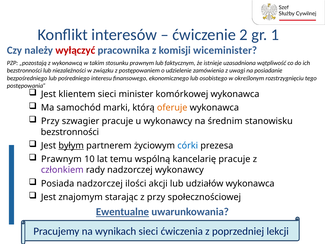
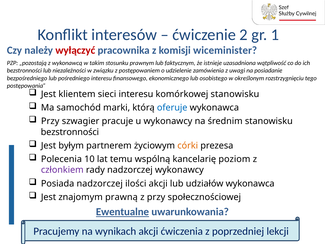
sieci minister: minister -> interesu
komórkowej wykonawca: wykonawca -> stanowisku
oferuje colour: orange -> blue
byłym underline: present -> none
córki colour: blue -> orange
Prawnym at (61, 159): Prawnym -> Polecenia
kancelarię pracuje: pracuje -> poziom
starając: starając -> prawną
wynikach sieci: sieci -> akcji
